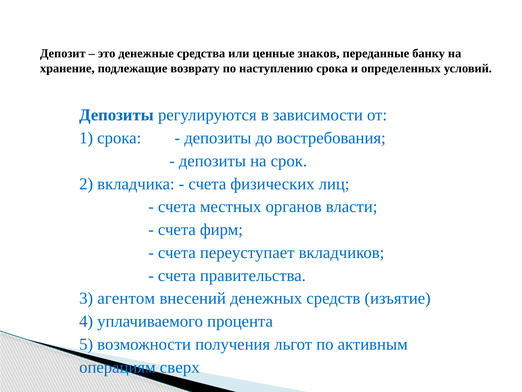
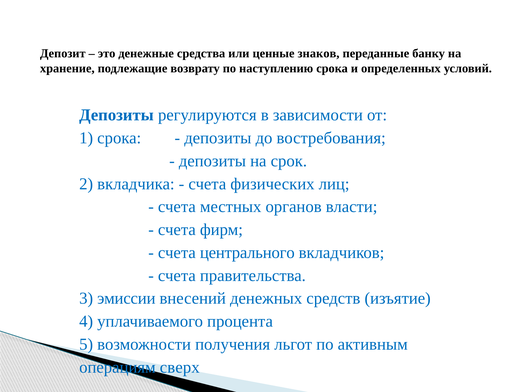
переуступает: переуступает -> центрального
агентом: агентом -> эмиссии
